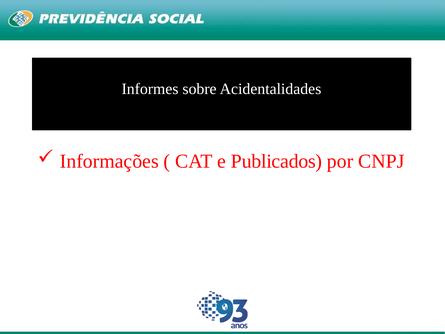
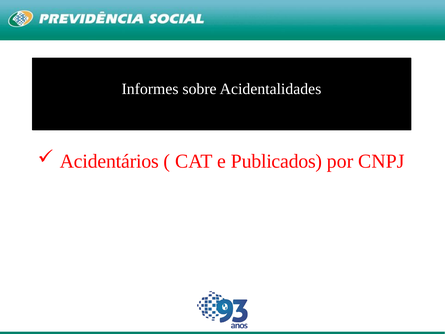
Informações: Informações -> Acidentários
